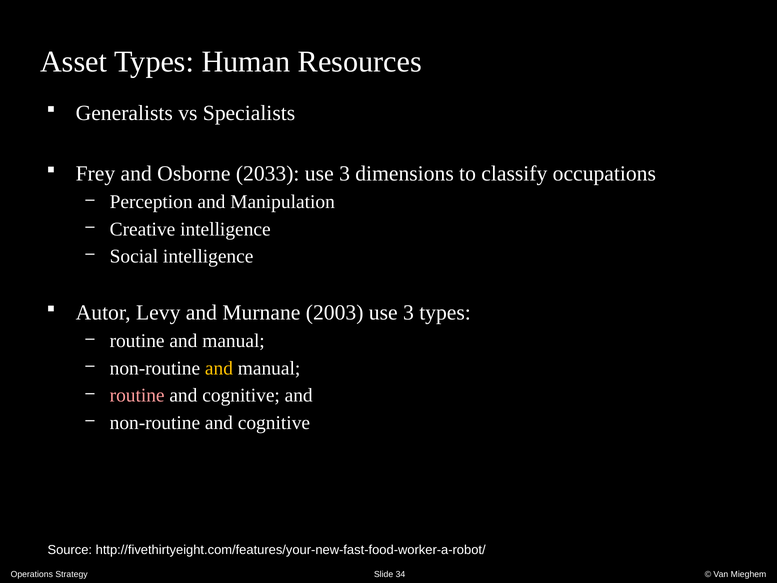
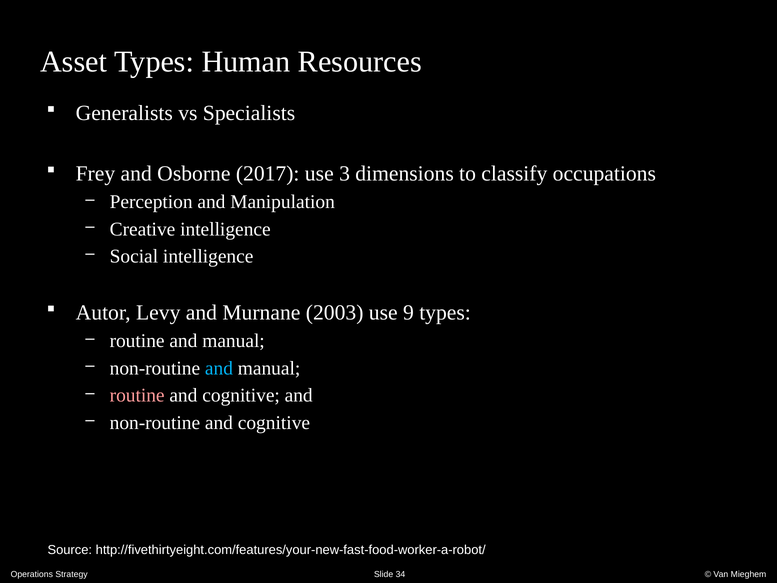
2033: 2033 -> 2017
2003 use 3: 3 -> 9
and at (219, 368) colour: yellow -> light blue
